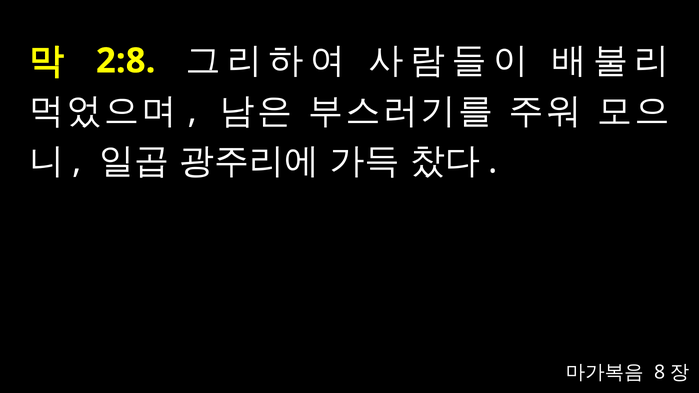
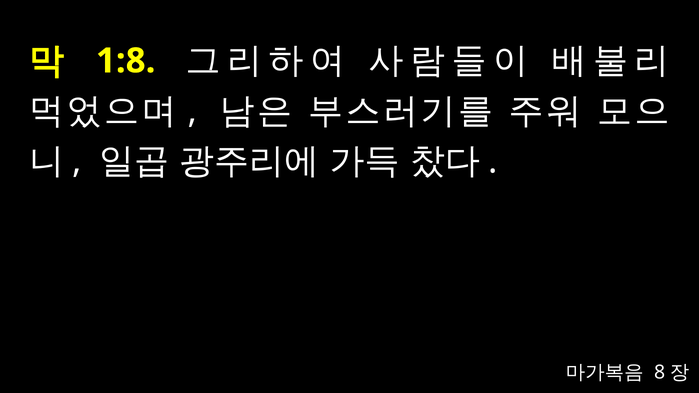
2:8: 2:8 -> 1:8
